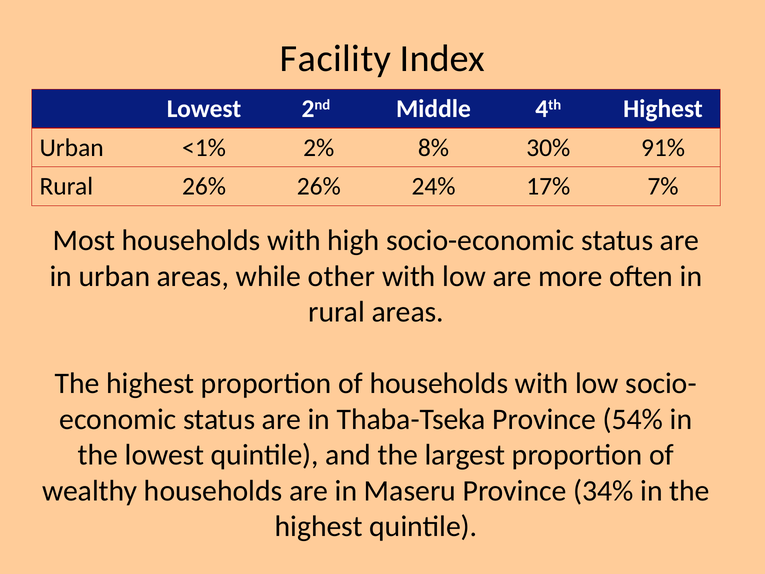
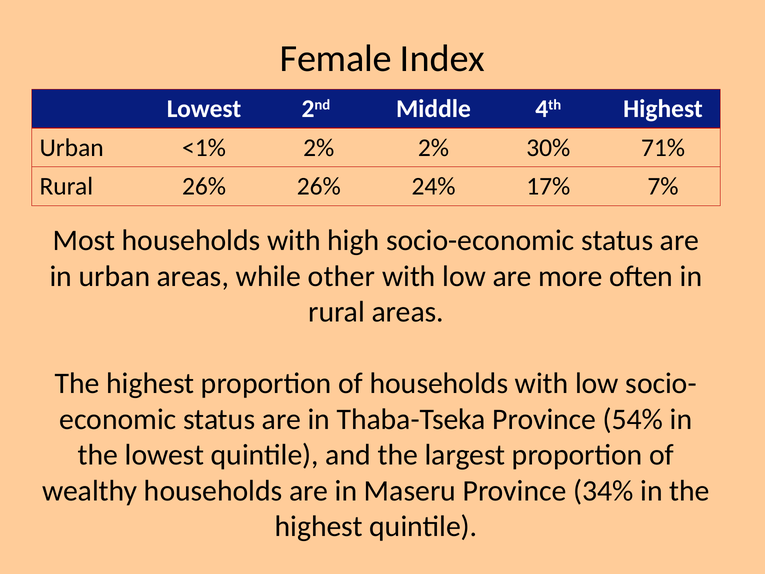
Facility: Facility -> Female
2% 8%: 8% -> 2%
91%: 91% -> 71%
